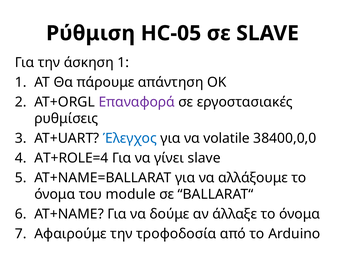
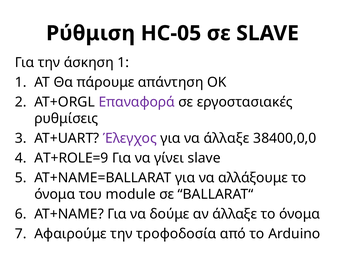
Έλεγχος colour: blue -> purple
να volatile: volatile -> άλλαξε
AT+ROLE=4: AT+ROLE=4 -> AT+ROLE=9
